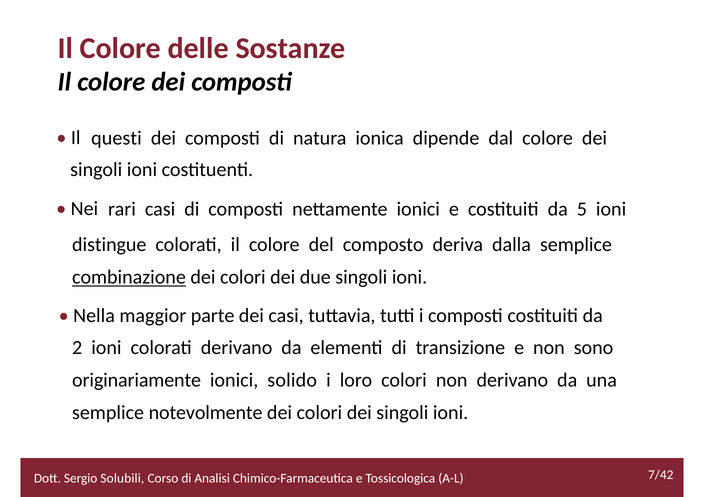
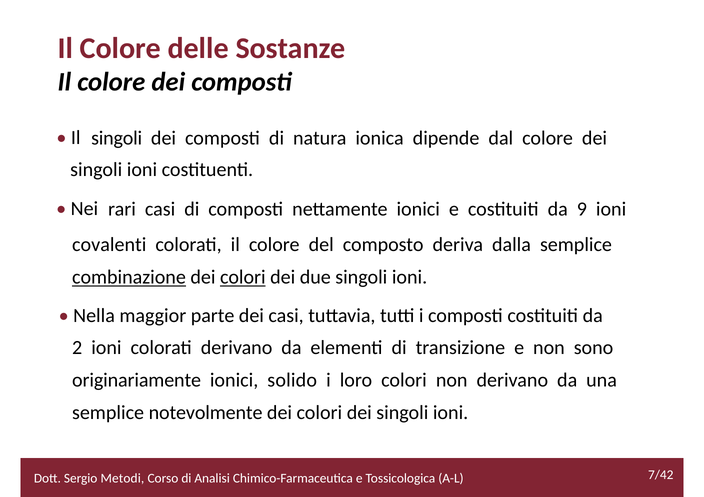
Il questi: questi -> singoli
5: 5 -> 9
distingue: distingue -> covalenti
colori at (243, 278) underline: none -> present
Solubili: Solubili -> Metodi
